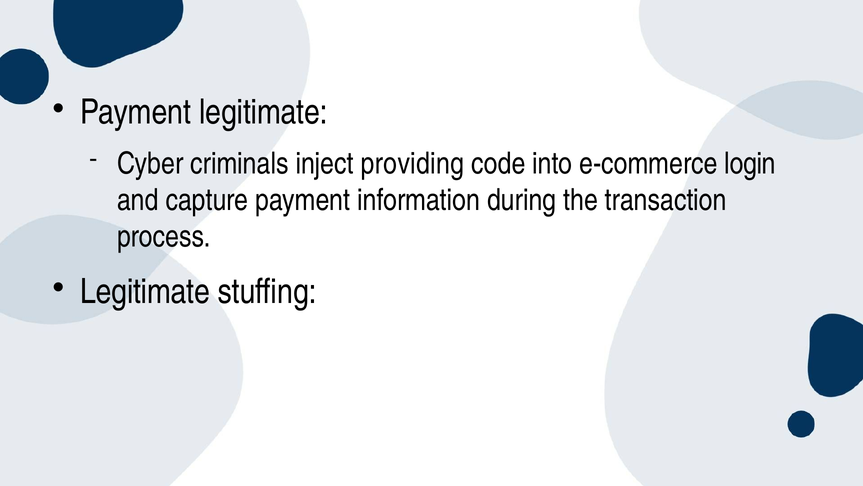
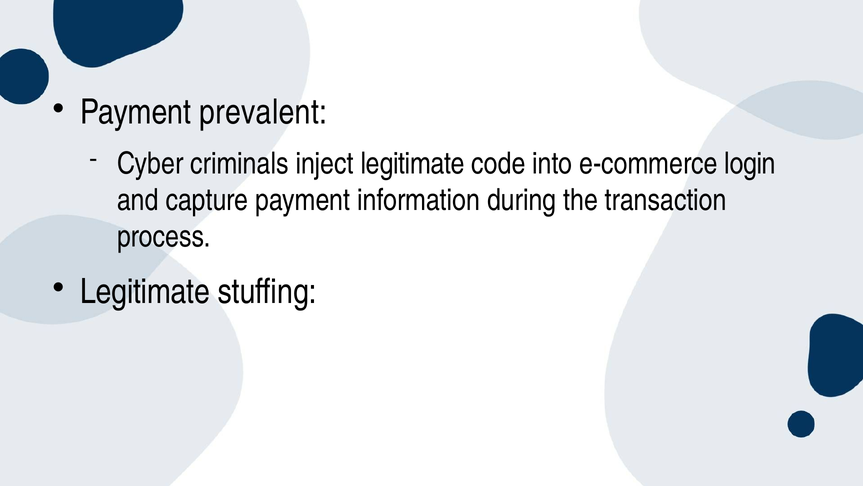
Payment legitimate: legitimate -> prevalent
inject providing: providing -> legitimate
